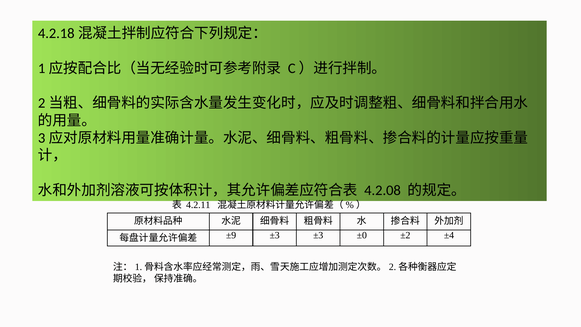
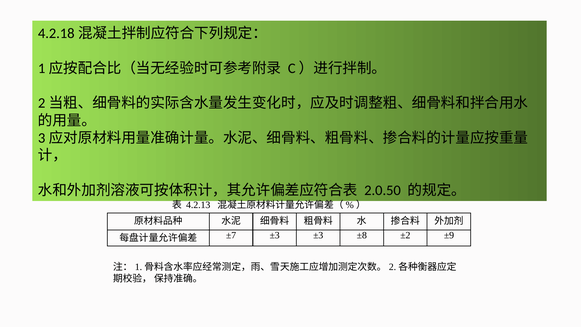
4.2.08: 4.2.08 -> 2.0.50
4.2.11: 4.2.11 -> 4.2.13
±9: ±9 -> ±7
±0: ±0 -> ±8
±4: ±4 -> ±9
